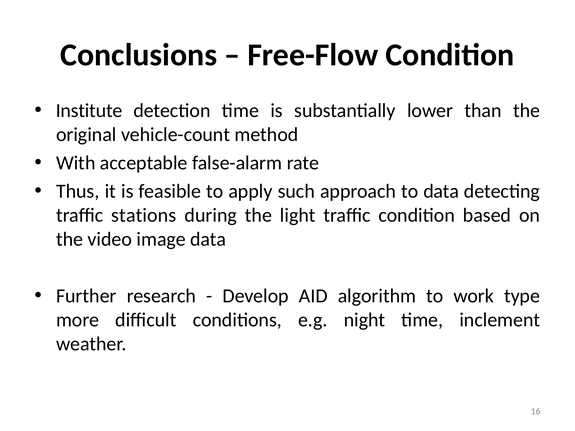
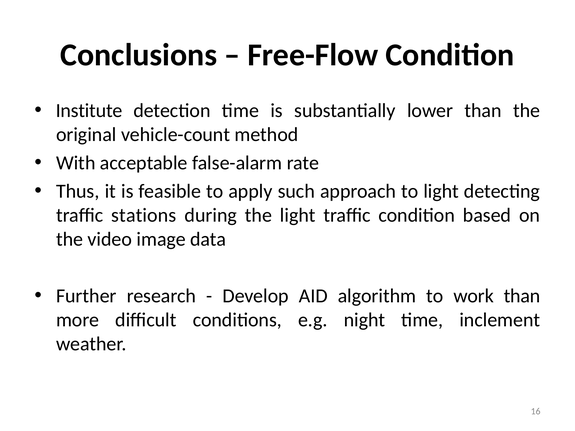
to data: data -> light
work type: type -> than
